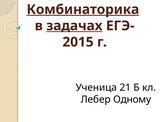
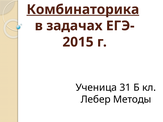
задачах underline: present -> none
21: 21 -> 31
Одному: Одному -> Методы
